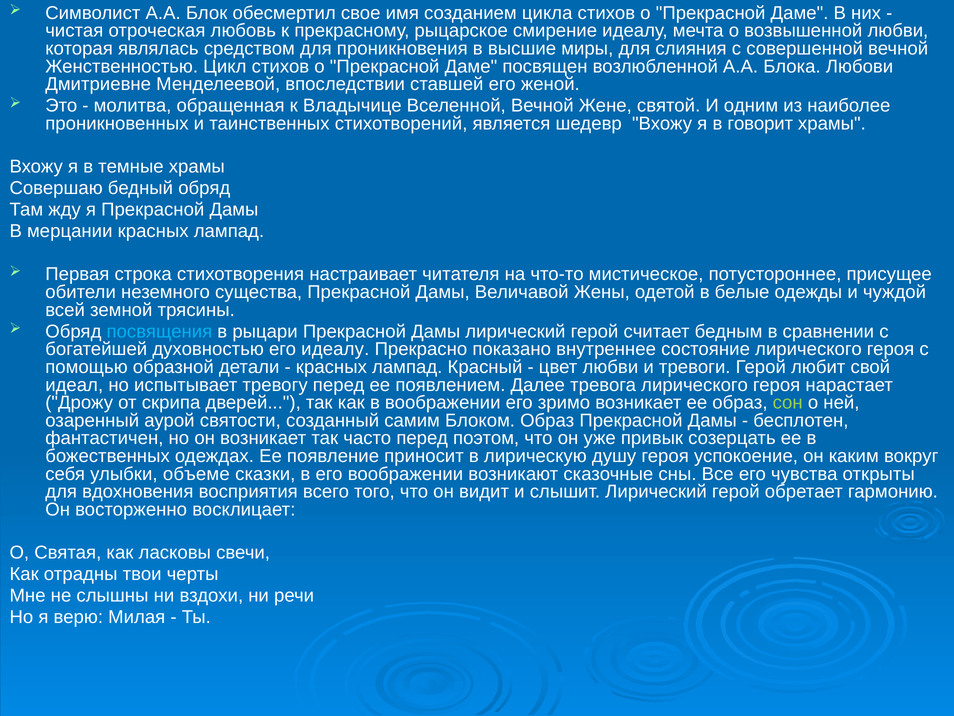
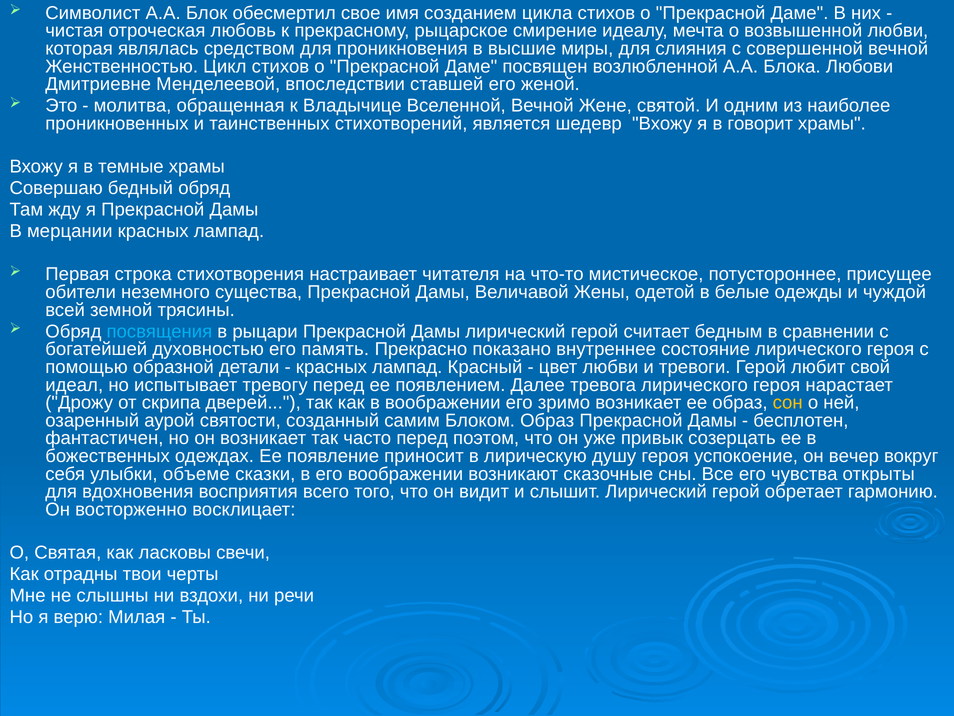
его идеалу: идеалу -> память
сон colour: light green -> yellow
каким: каким -> вечер
